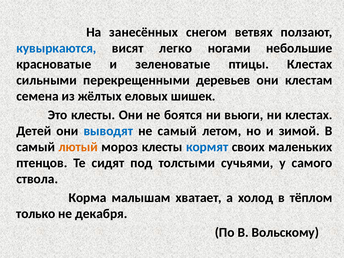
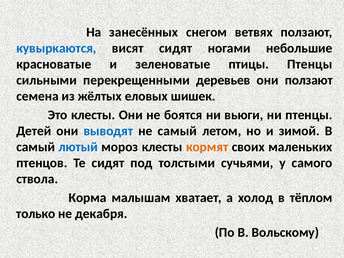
висят легко: легко -> сидят
птицы Клестах: Клестах -> Птенцы
они клестам: клестам -> ползают
ни клестах: клестах -> птенцы
лютый colour: orange -> blue
кормят colour: blue -> orange
